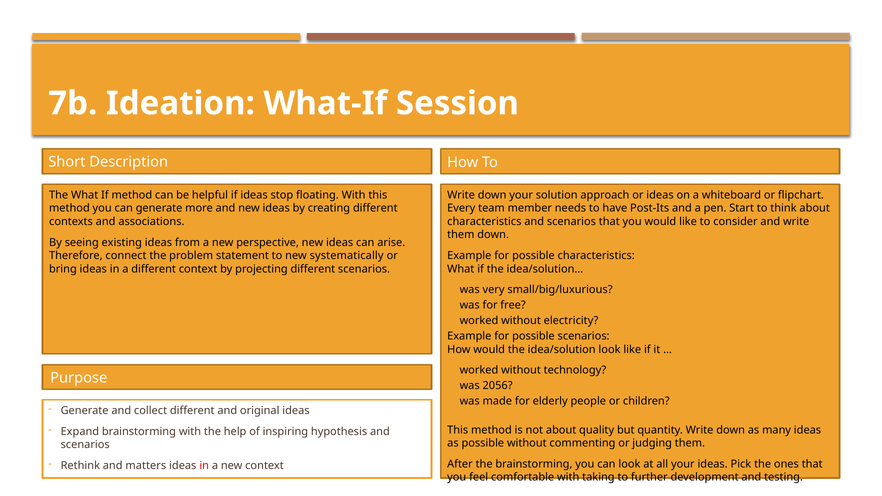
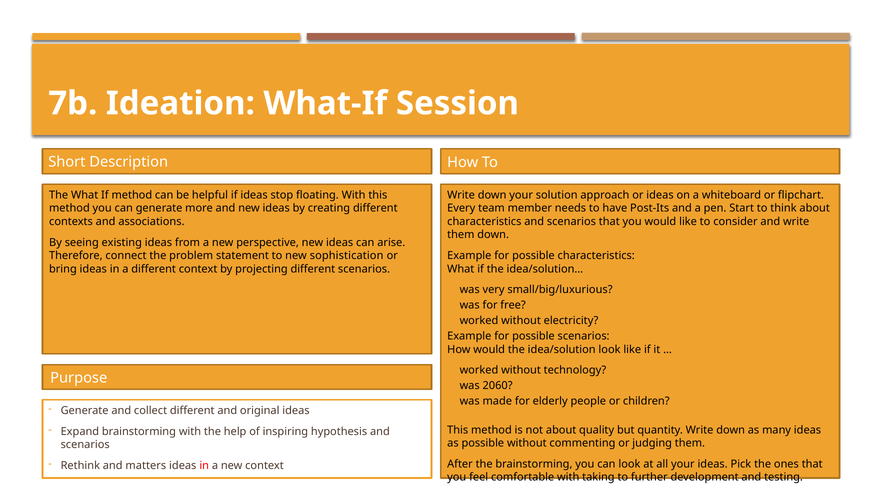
systematically: systematically -> sophistication
2056: 2056 -> 2060
